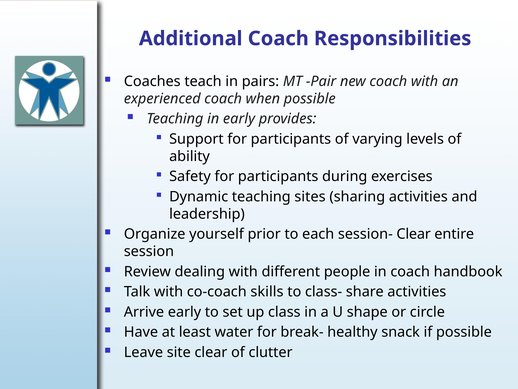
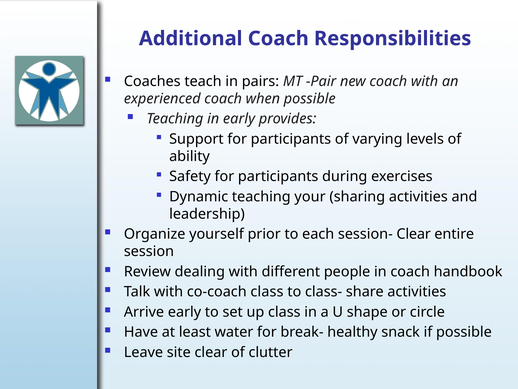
sites: sites -> your
co-coach skills: skills -> class
